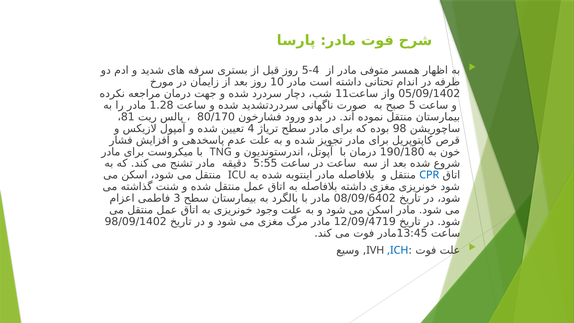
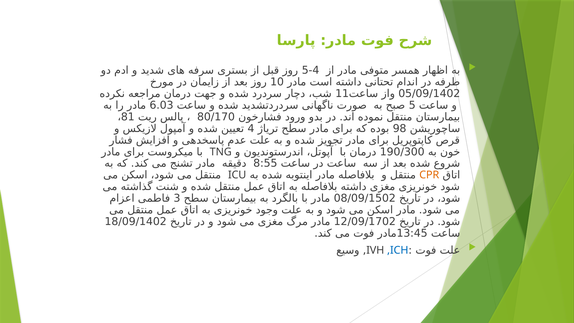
1.28: 1.28 -> 6.03
190/180: 190/180 -> 190/300
5:55: 5:55 -> 8:55
CPR colour: blue -> orange
08/09/6402: 08/09/6402 -> 08/09/1502
98/09/1402: 98/09/1402 -> 18/09/1402
12/09/4719: 12/09/4719 -> 12/09/1702
